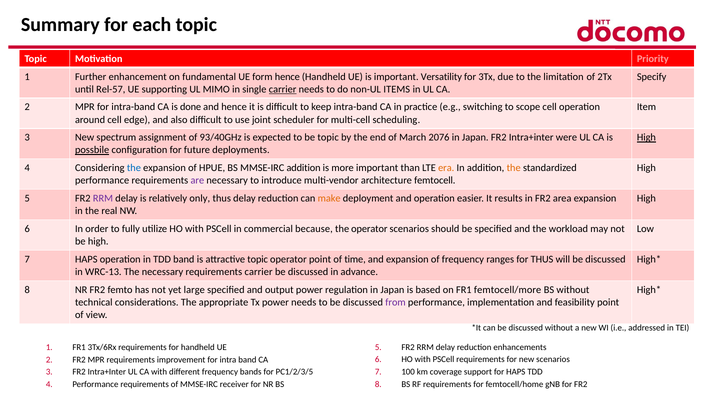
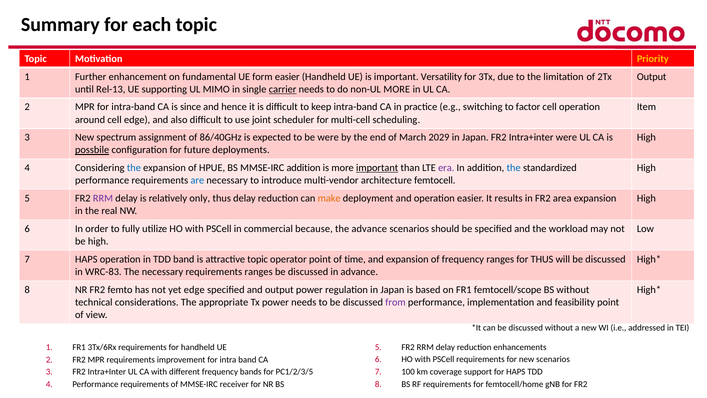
Priority colour: pink -> yellow
form hence: hence -> easier
Specify at (652, 77): Specify -> Output
Rel-57: Rel-57 -> Rel-13
non-UL ITEMS: ITEMS -> MORE
done: done -> since
scope: scope -> factor
93/40GHz: 93/40GHz -> 86/40GHz
be topic: topic -> were
2076: 2076 -> 2029
High at (646, 137) underline: present -> none
important at (377, 168) underline: none -> present
era colour: orange -> purple
the at (514, 168) colour: orange -> blue
are colour: purple -> blue
the operator: operator -> advance
WRC-13: WRC-13 -> WRC-83
requirements carrier: carrier -> ranges
yet large: large -> edge
femtocell/more: femtocell/more -> femtocell/scope
